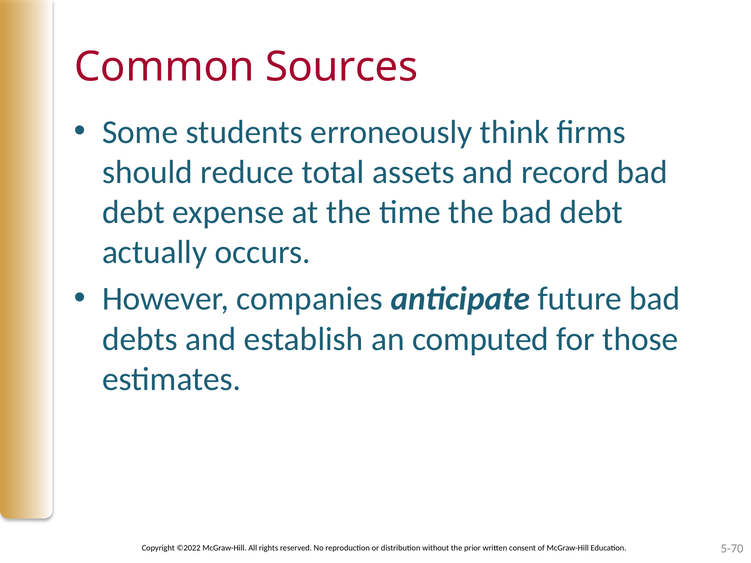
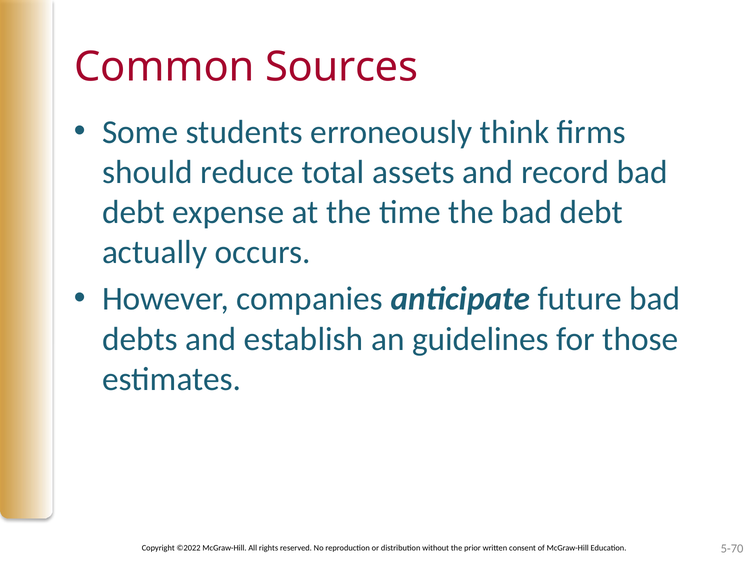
computed: computed -> guidelines
